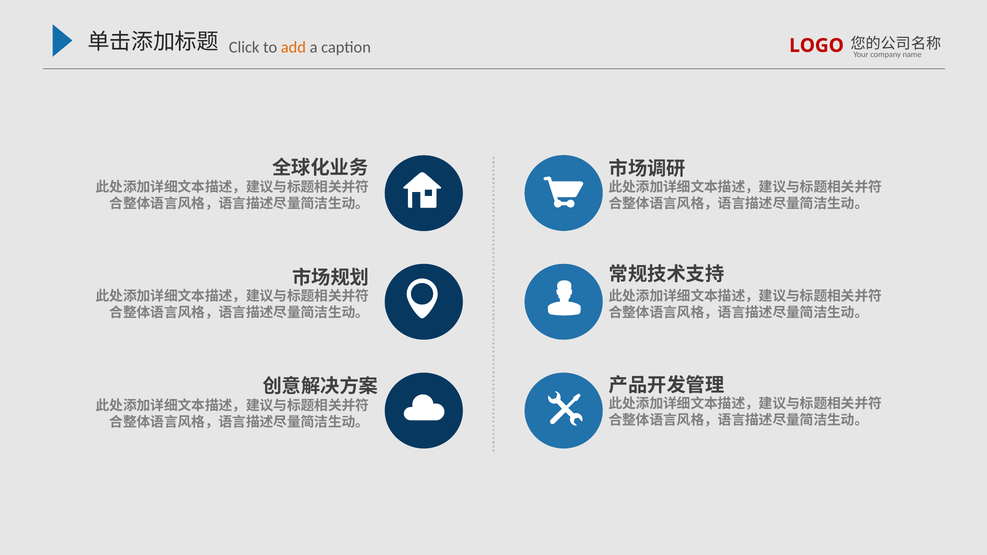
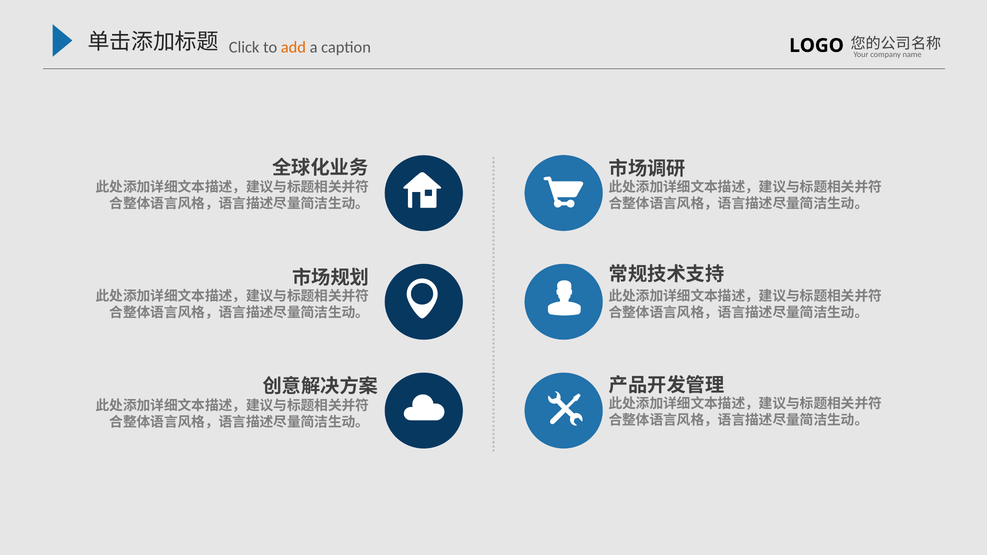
LOGO colour: red -> black
